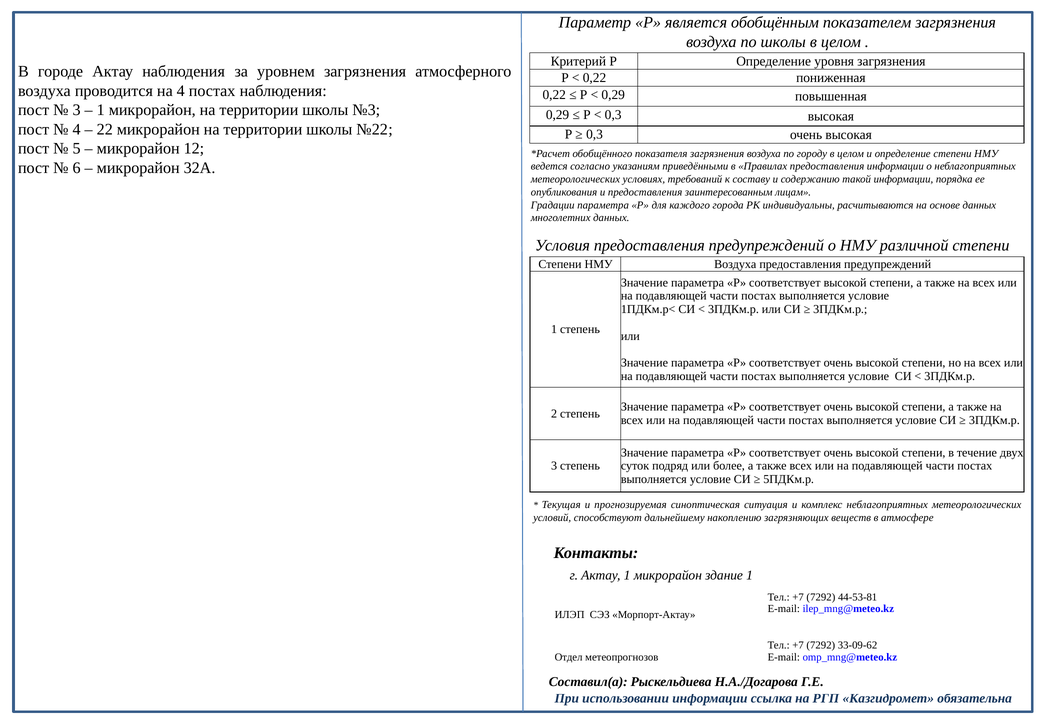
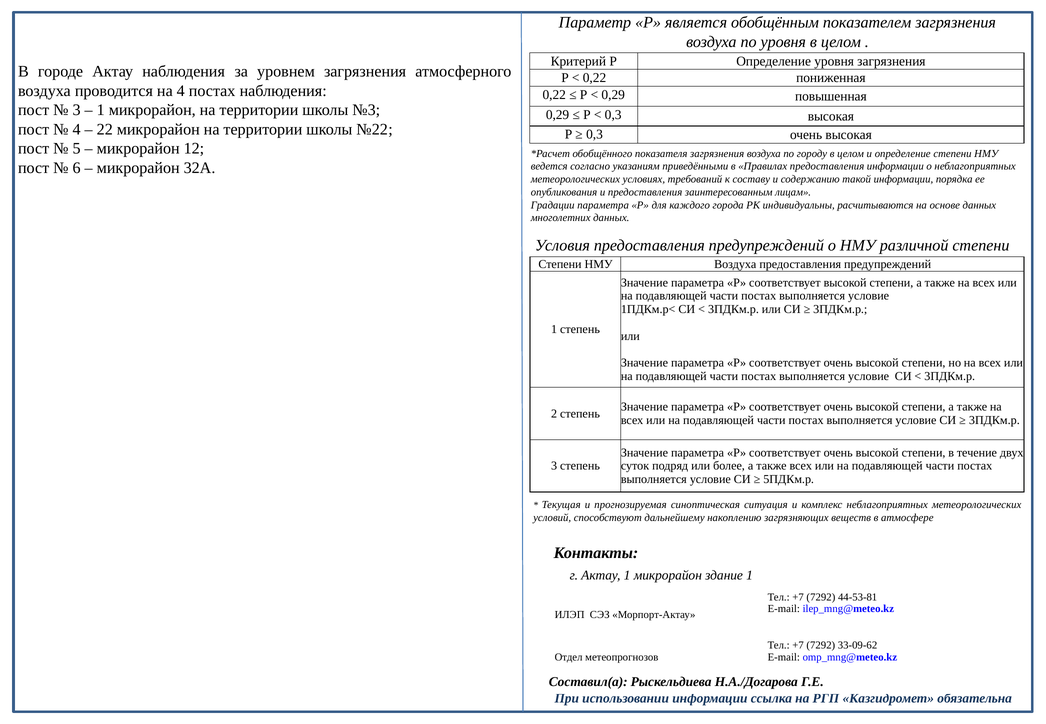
по школы: школы -> уровня
